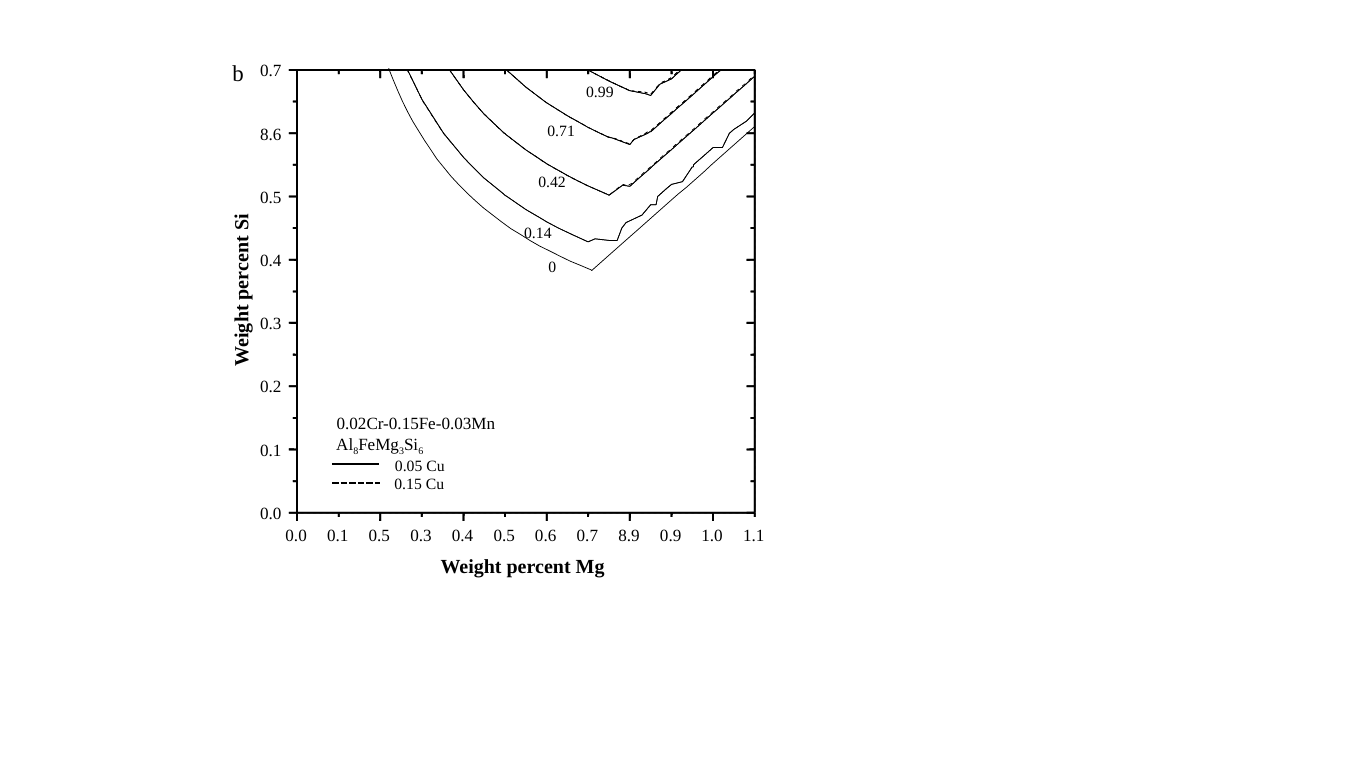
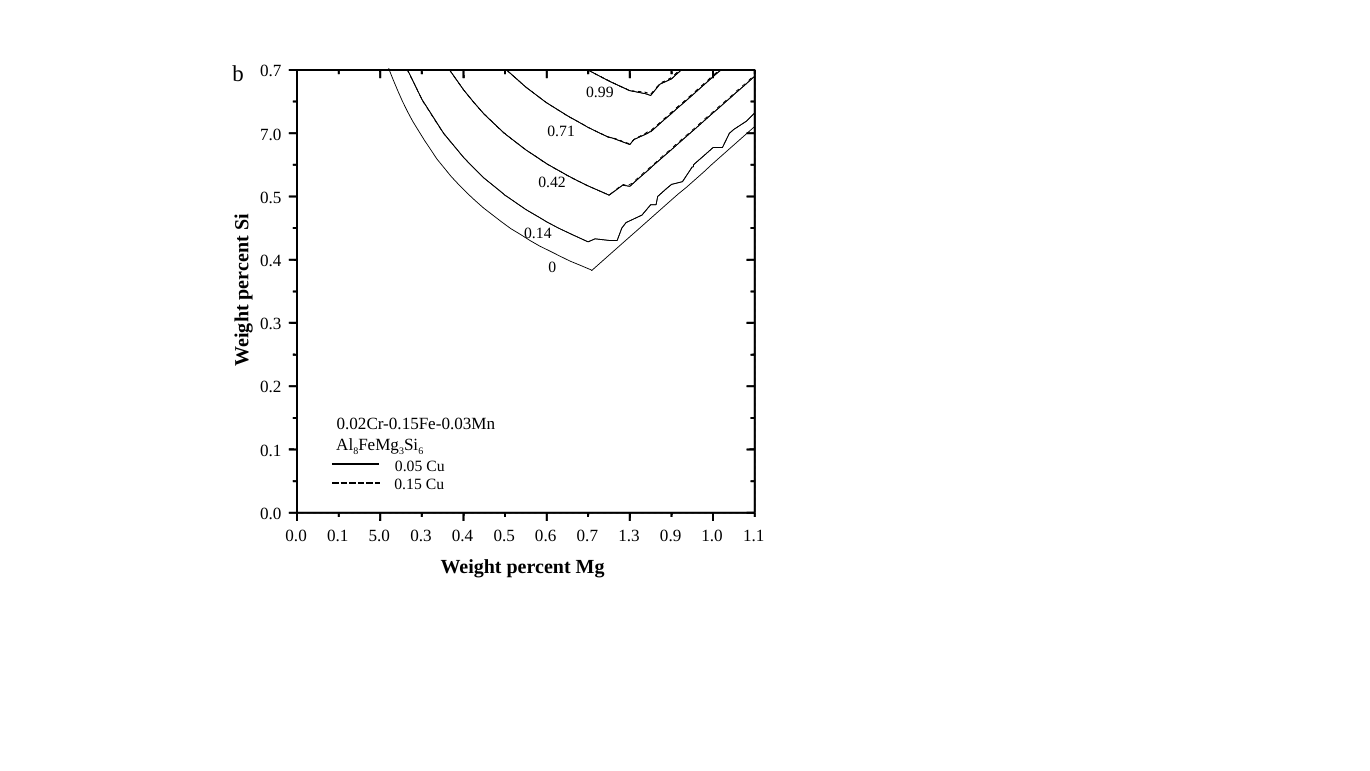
8.6: 8.6 -> 7.0
0.0 0.5: 0.5 -> 5.0
8.9: 8.9 -> 1.3
